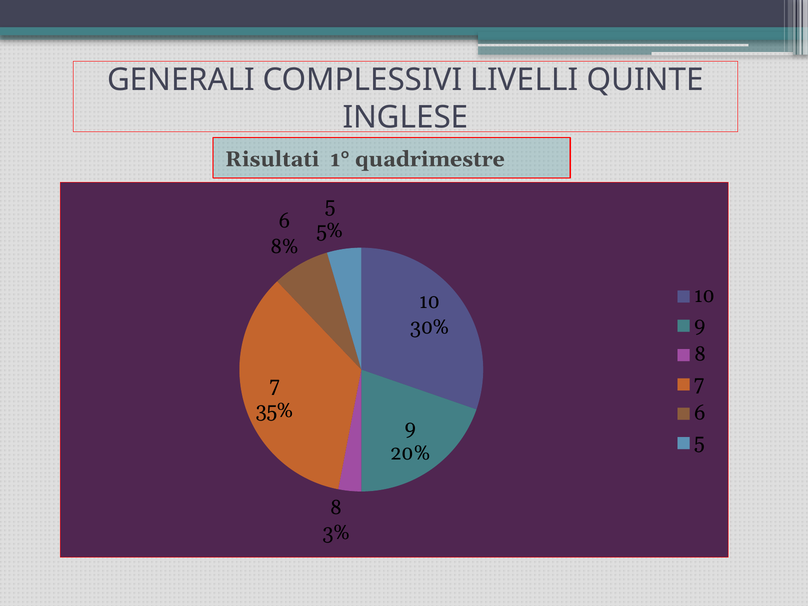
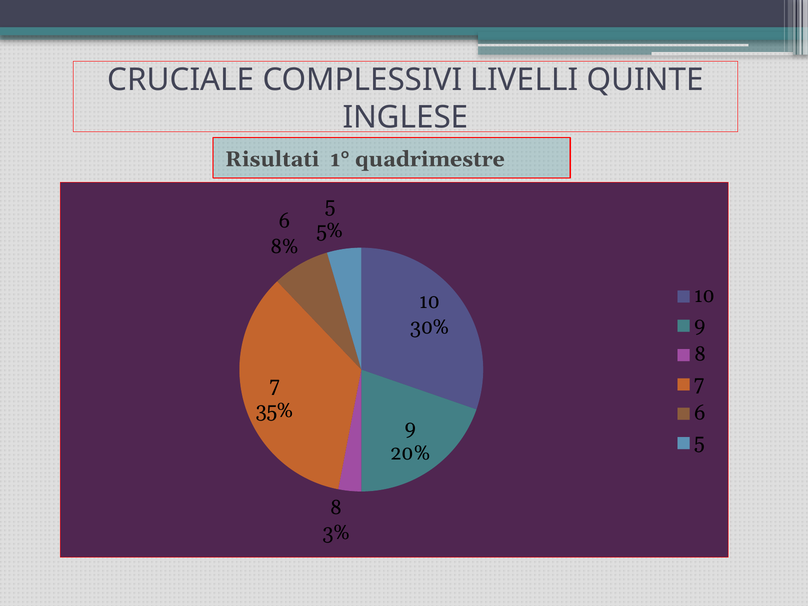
GENERALI: GENERALI -> CRUCIALE
